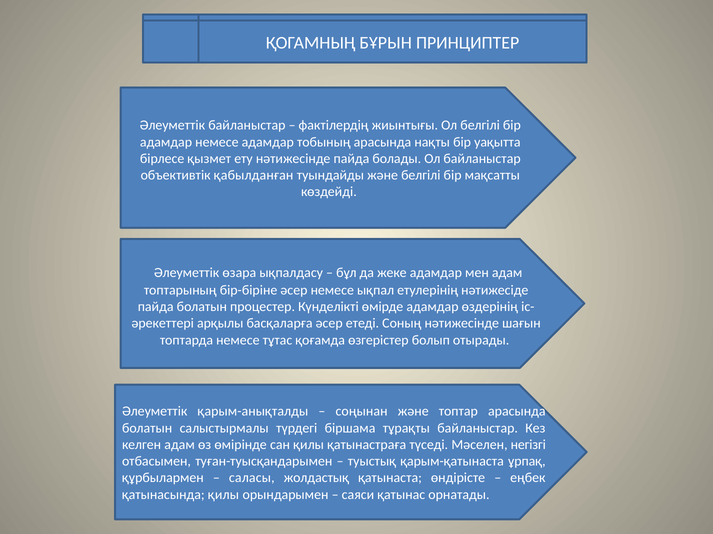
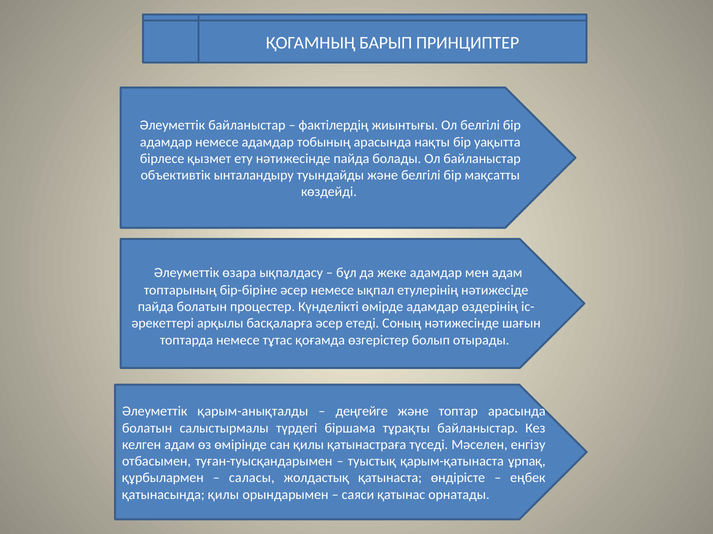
БҰРЫН: БҰРЫН -> БАРЫП
қабылданған: қабылданған -> ынталандыру
cоңынан: cоңынан -> деңгейге
негізгі: негізгі -> енгiзу
